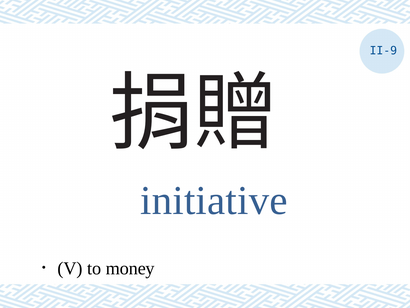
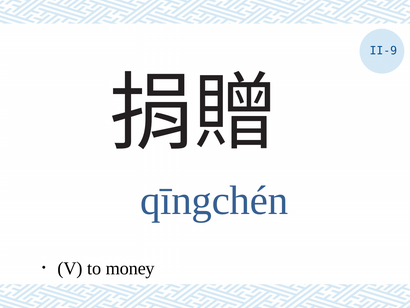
initiative: initiative -> qīngchén
